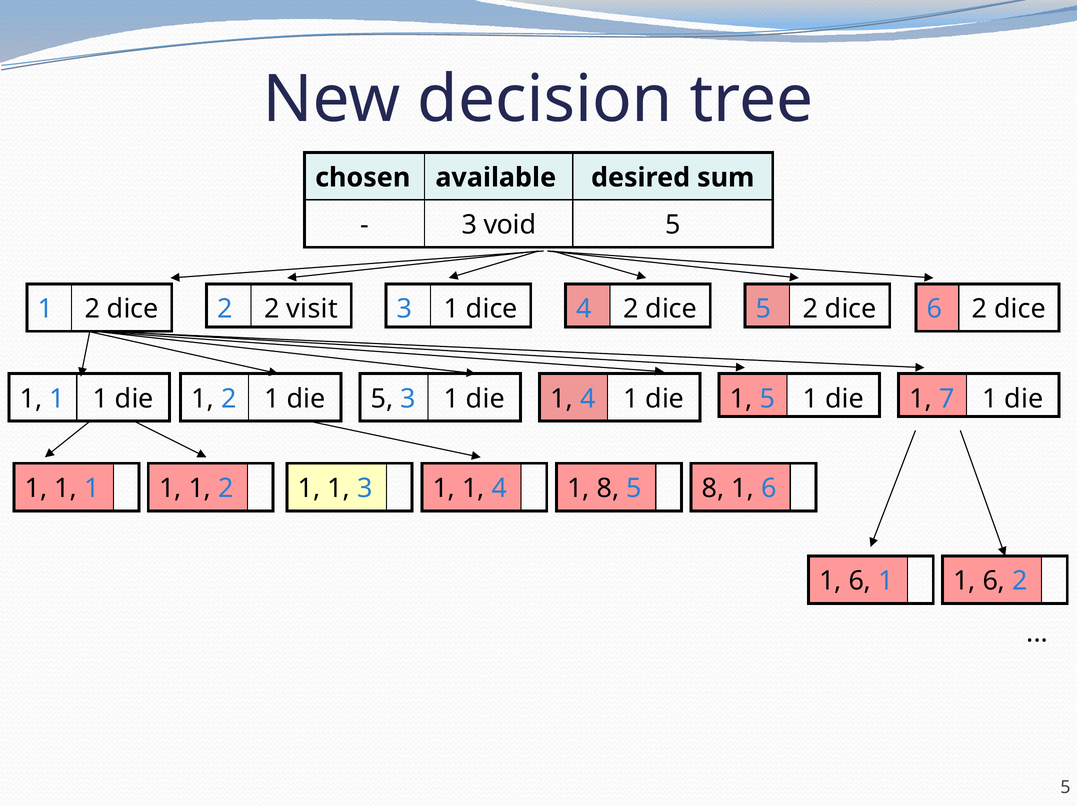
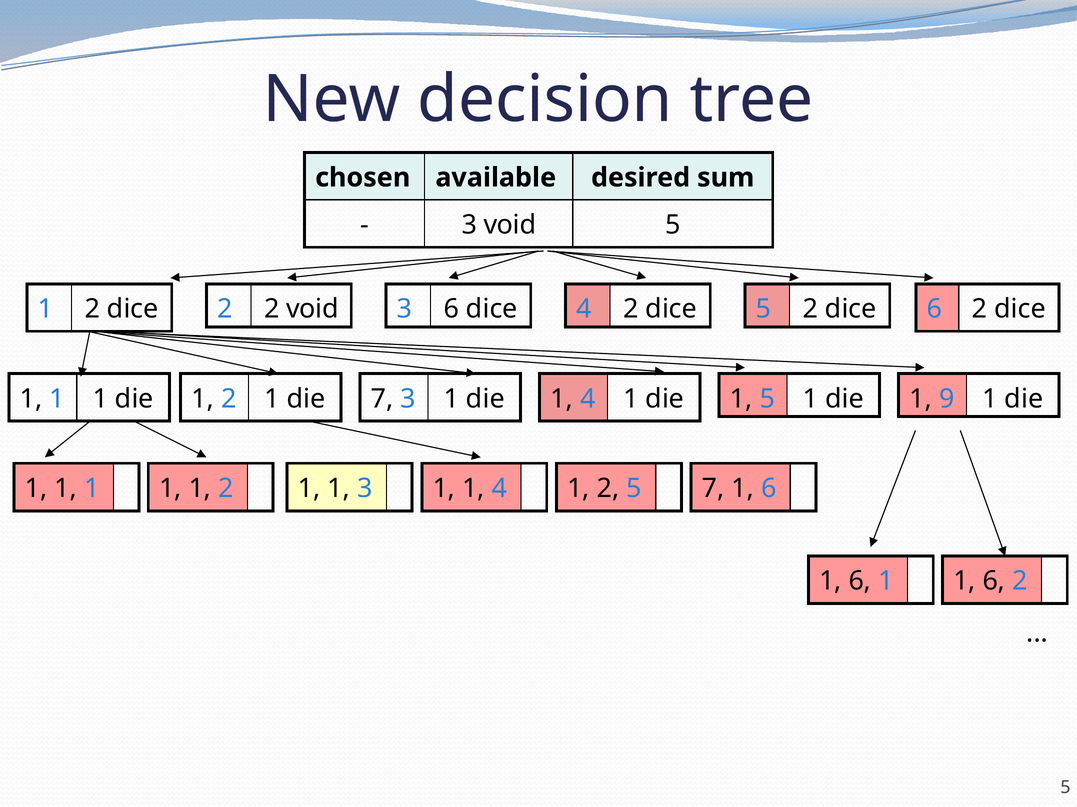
2 visit: visit -> void
1 at (451, 309): 1 -> 6
die 5: 5 -> 7
7: 7 -> 9
4 1 8: 8 -> 2
5 8: 8 -> 7
